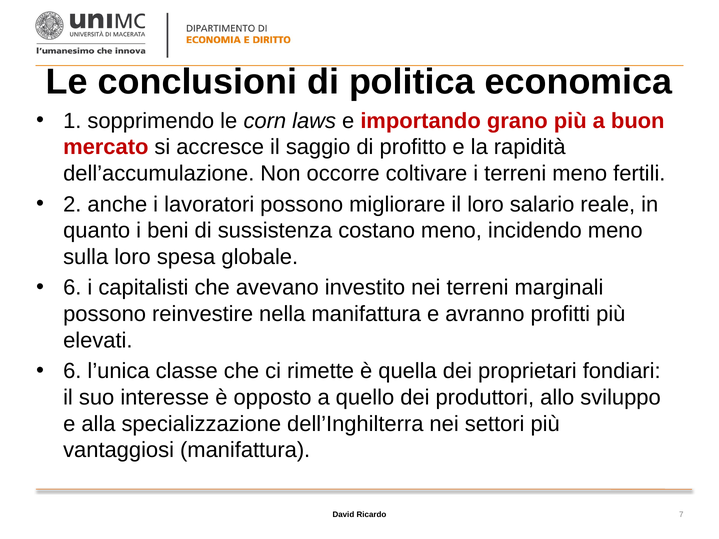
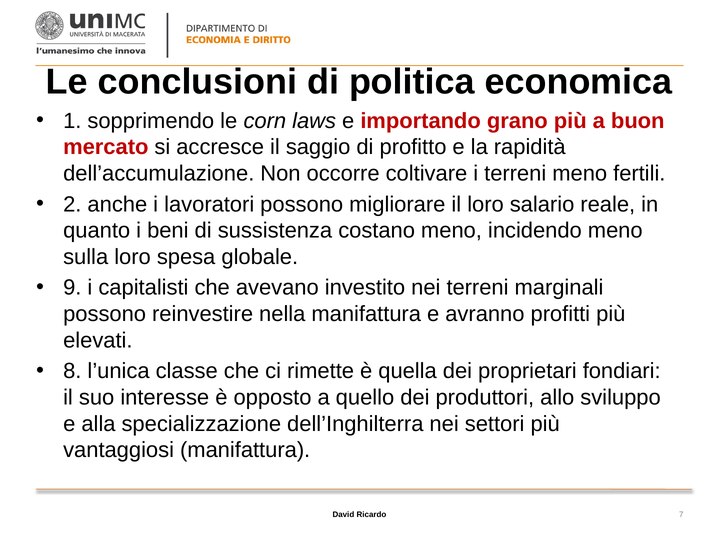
6 at (72, 288): 6 -> 9
6 at (72, 371): 6 -> 8
